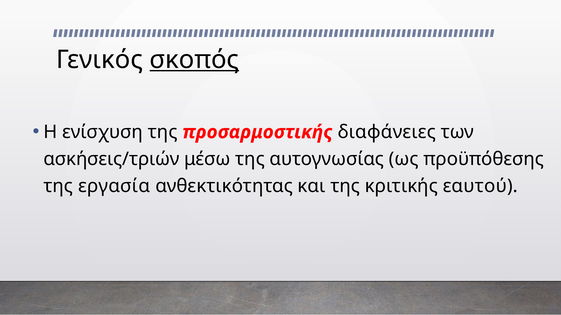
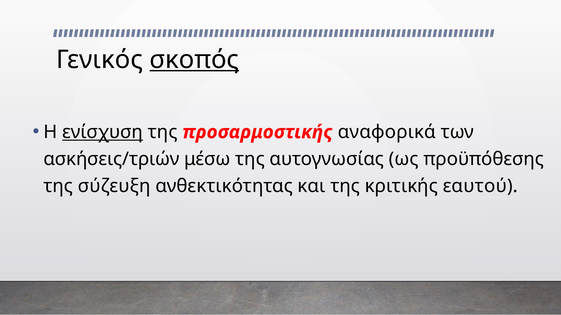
ενίσχυση underline: none -> present
διαφάνειες: διαφάνειες -> αναφορικά
εργασία: εργασία -> σύζευξη
